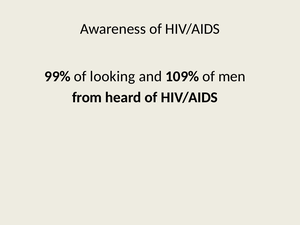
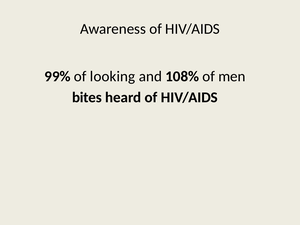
109%: 109% -> 108%
from: from -> bites
